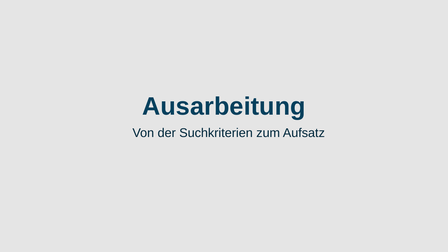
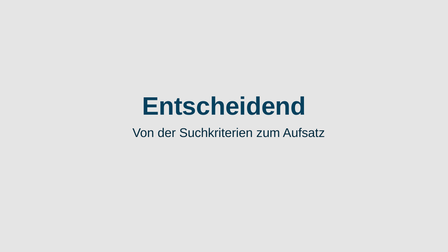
Ausarbeitung: Ausarbeitung -> Entscheidend
